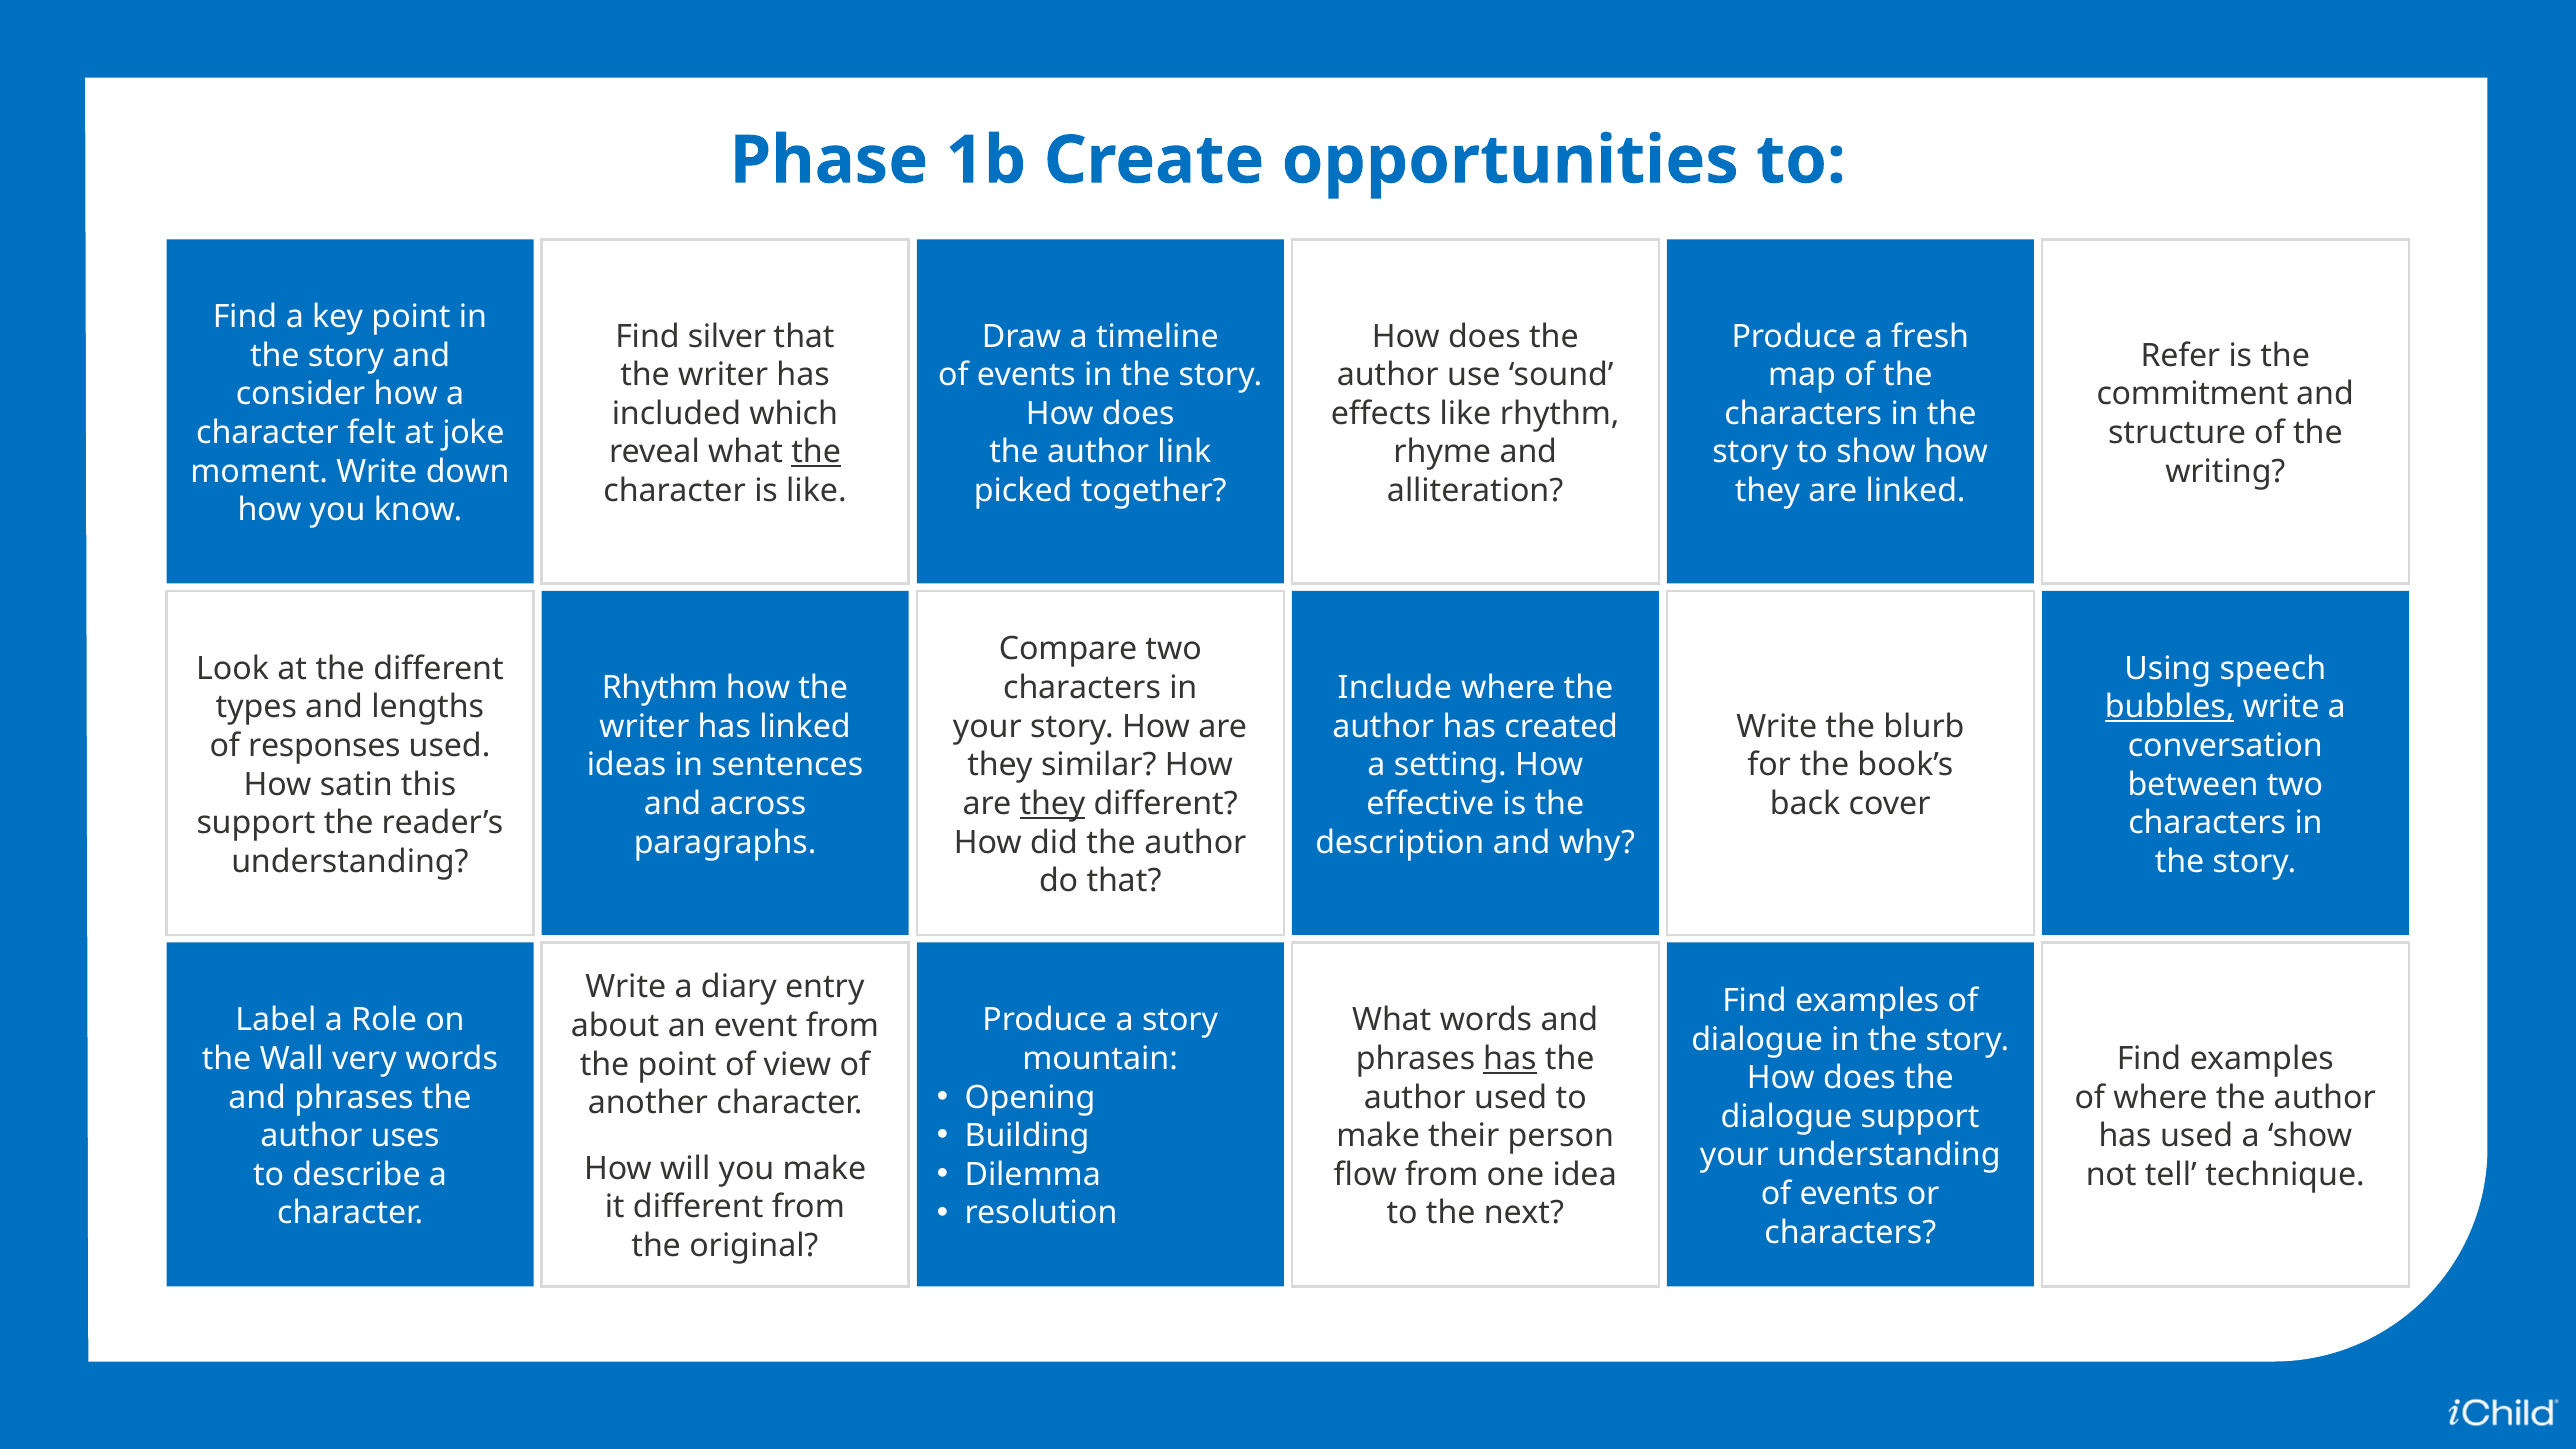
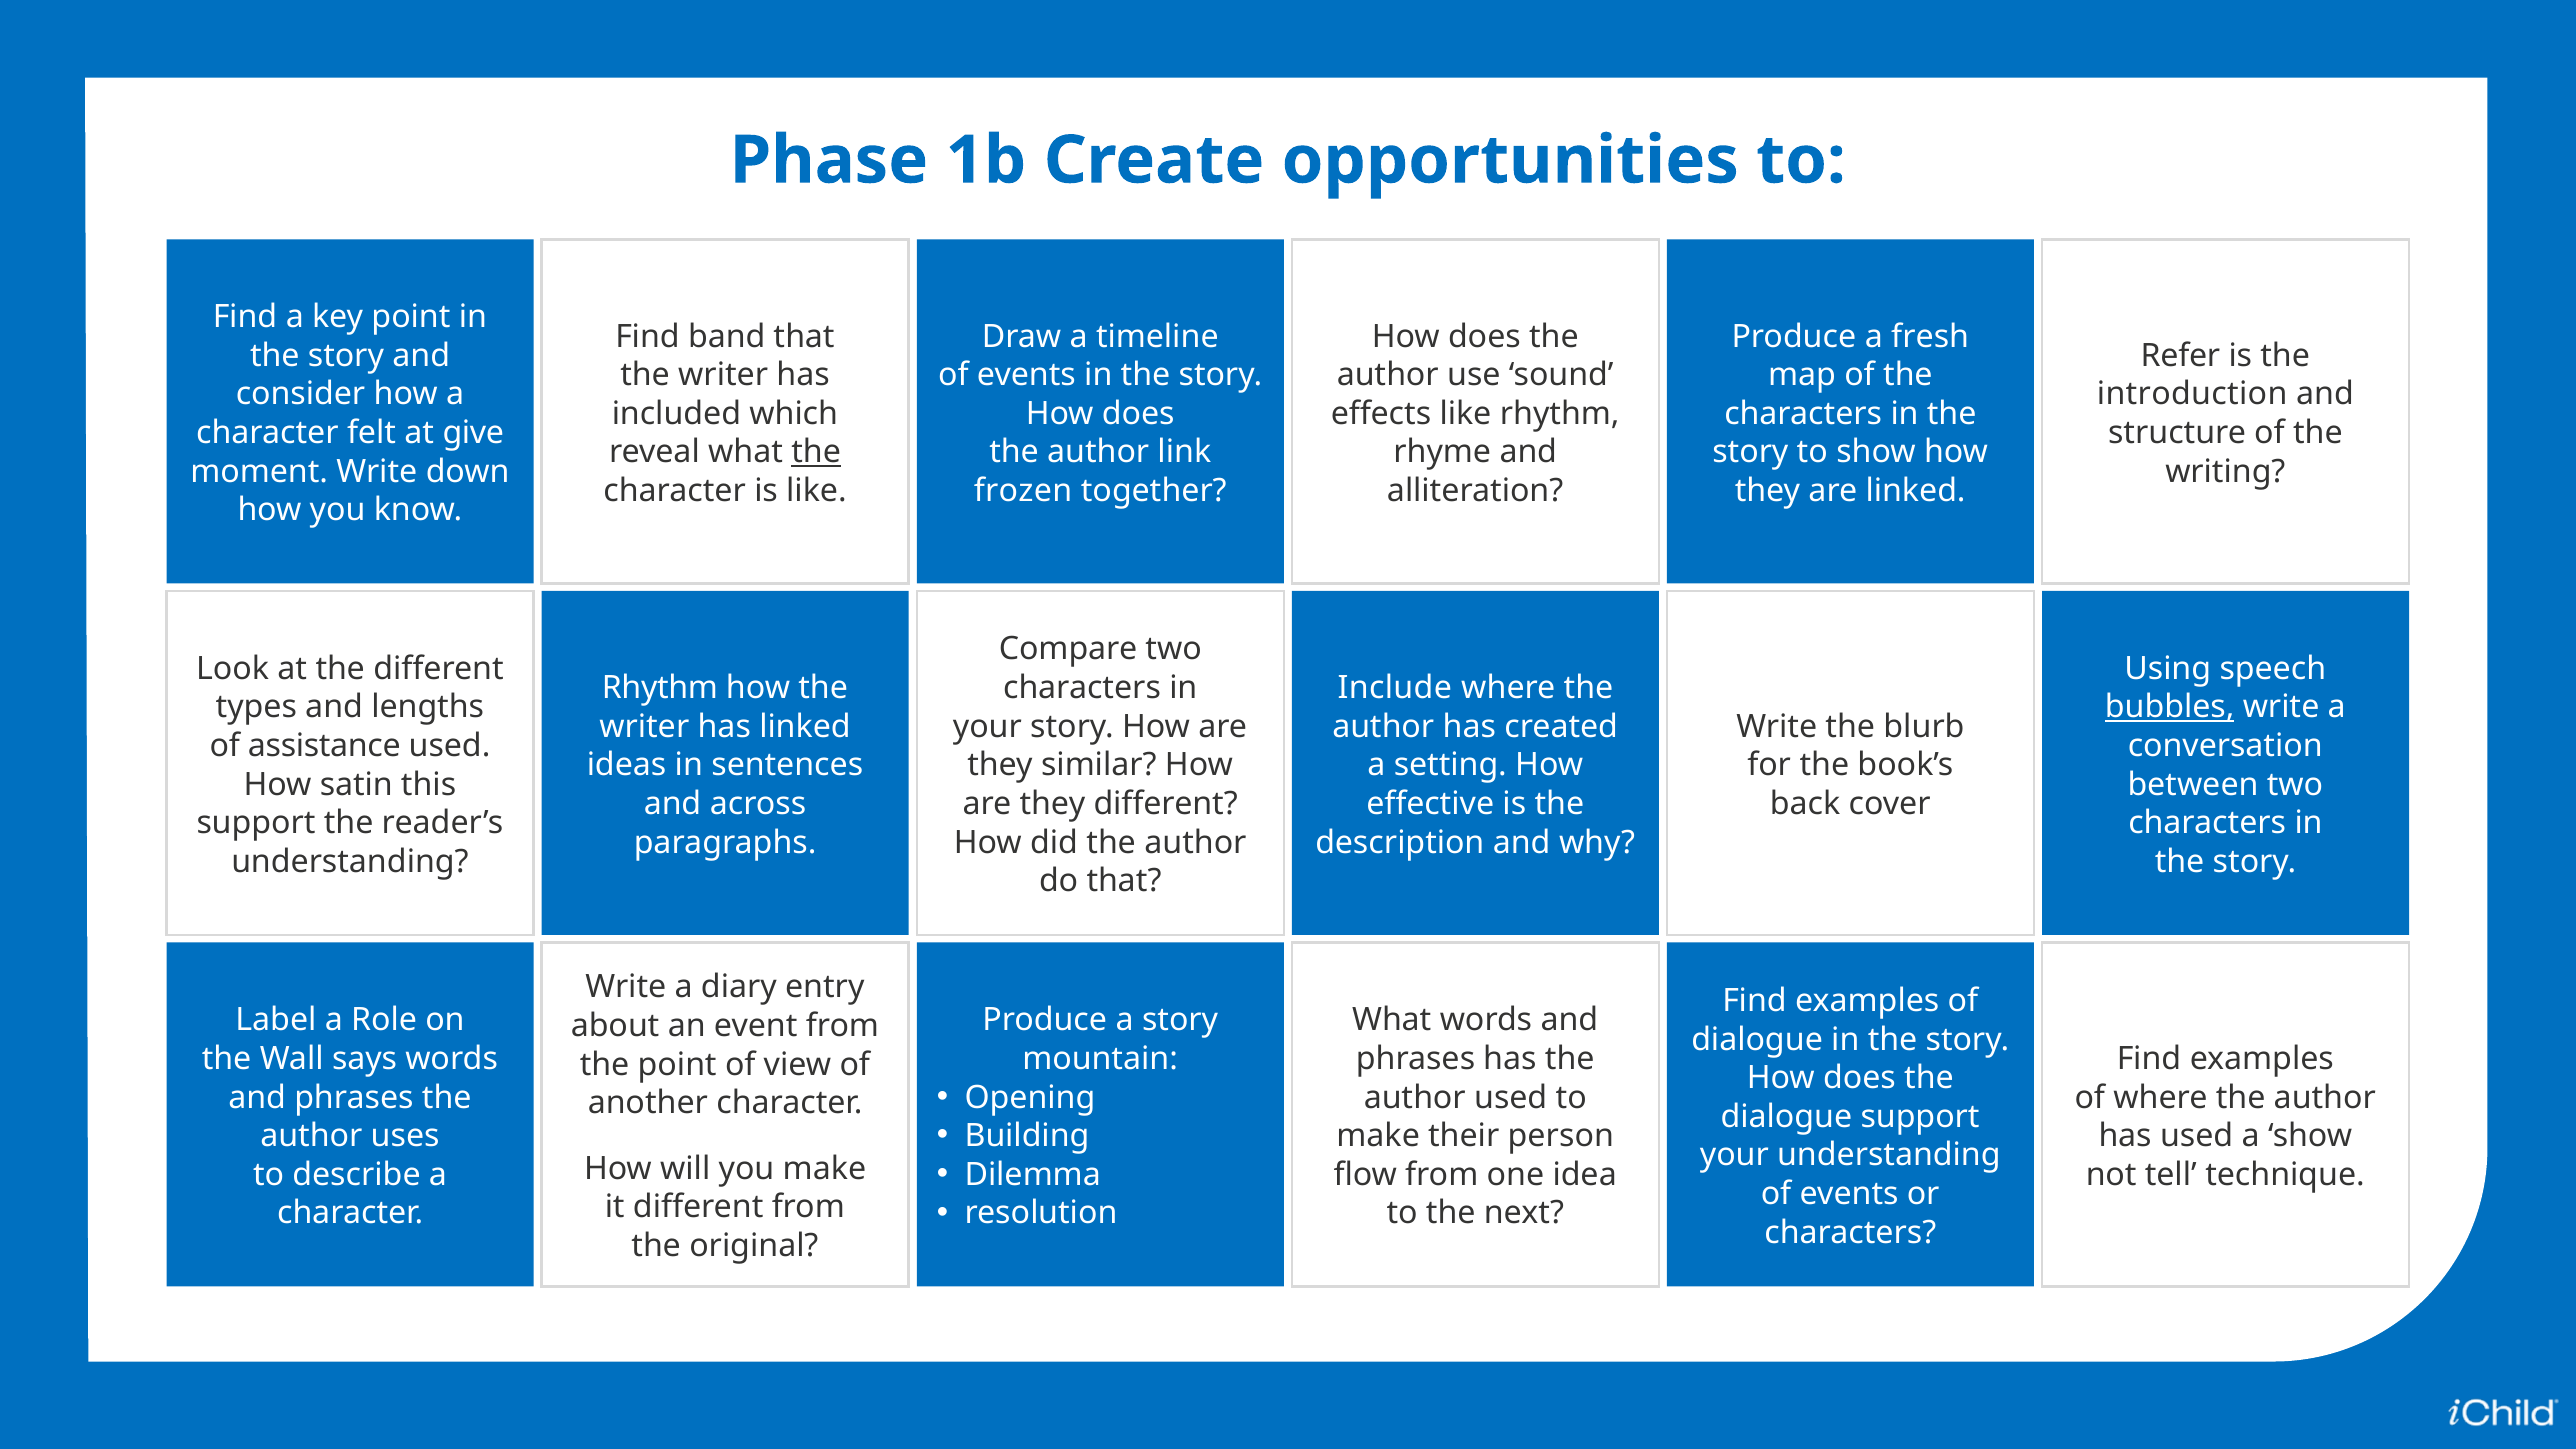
silver: silver -> band
commitment: commitment -> introduction
joke: joke -> give
picked: picked -> frozen
responses: responses -> assistance
they at (1052, 804) underline: present -> none
very: very -> says
has at (1510, 1059) underline: present -> none
